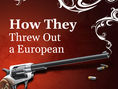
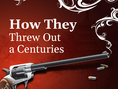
European: European -> Centuries
